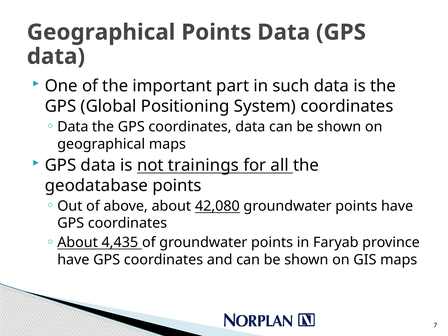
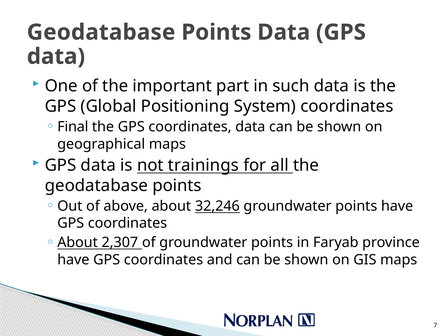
Geographical at (101, 32): Geographical -> Geodatabase
Data at (73, 127): Data -> Final
42,080: 42,080 -> 32,246
4,435: 4,435 -> 2,307
